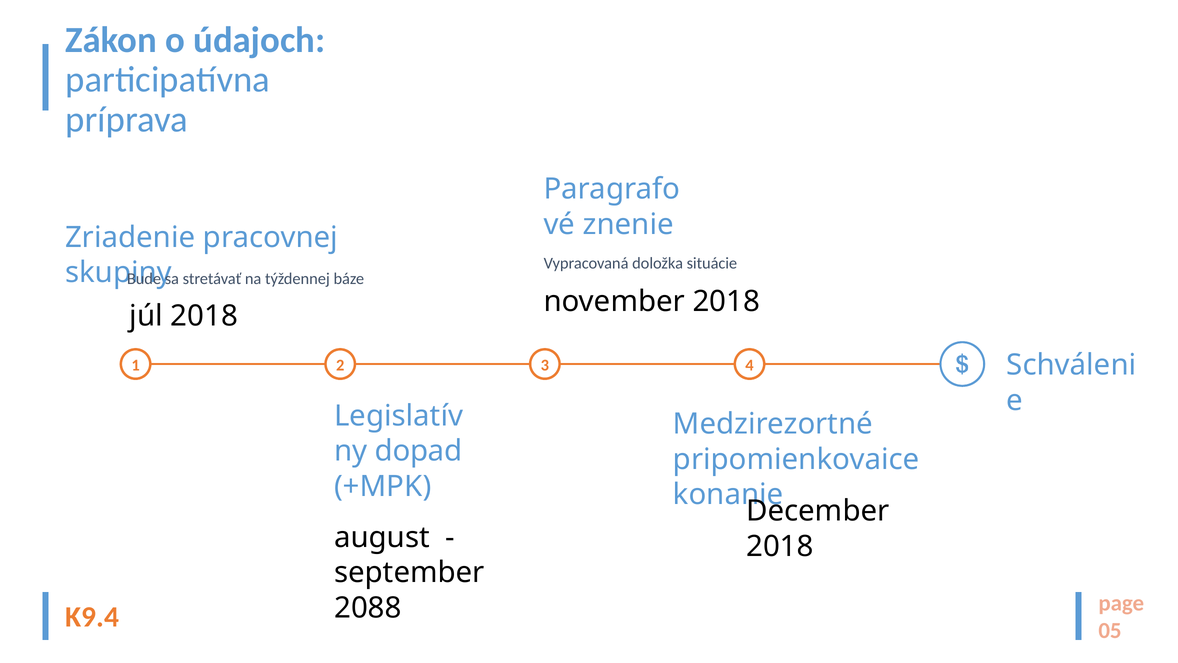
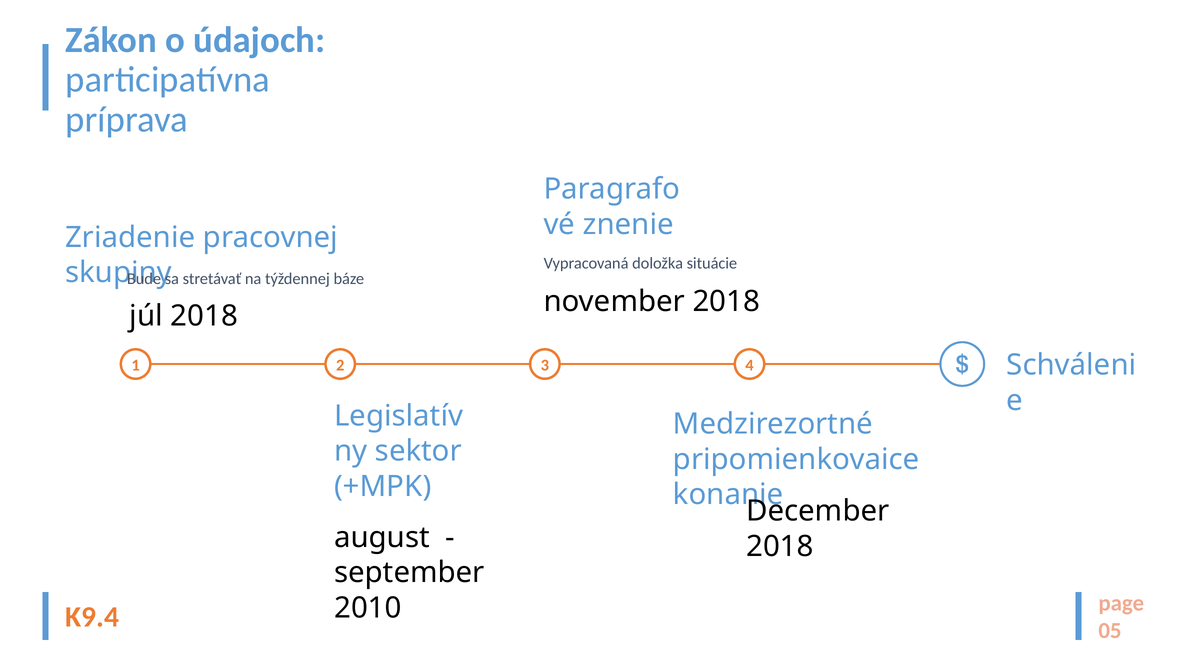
dopad: dopad -> sektor
2088: 2088 -> 2010
